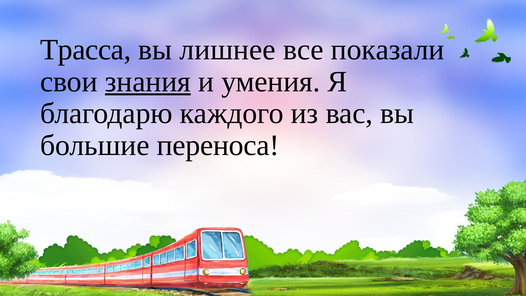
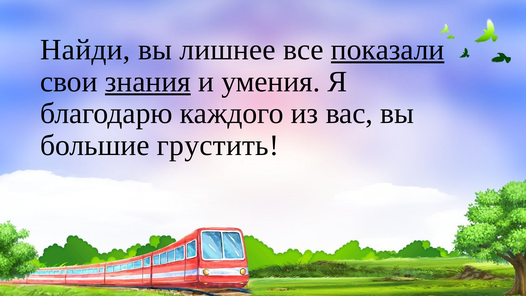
Трасса: Трасса -> Найди
показали underline: none -> present
переноса: переноса -> грустить
